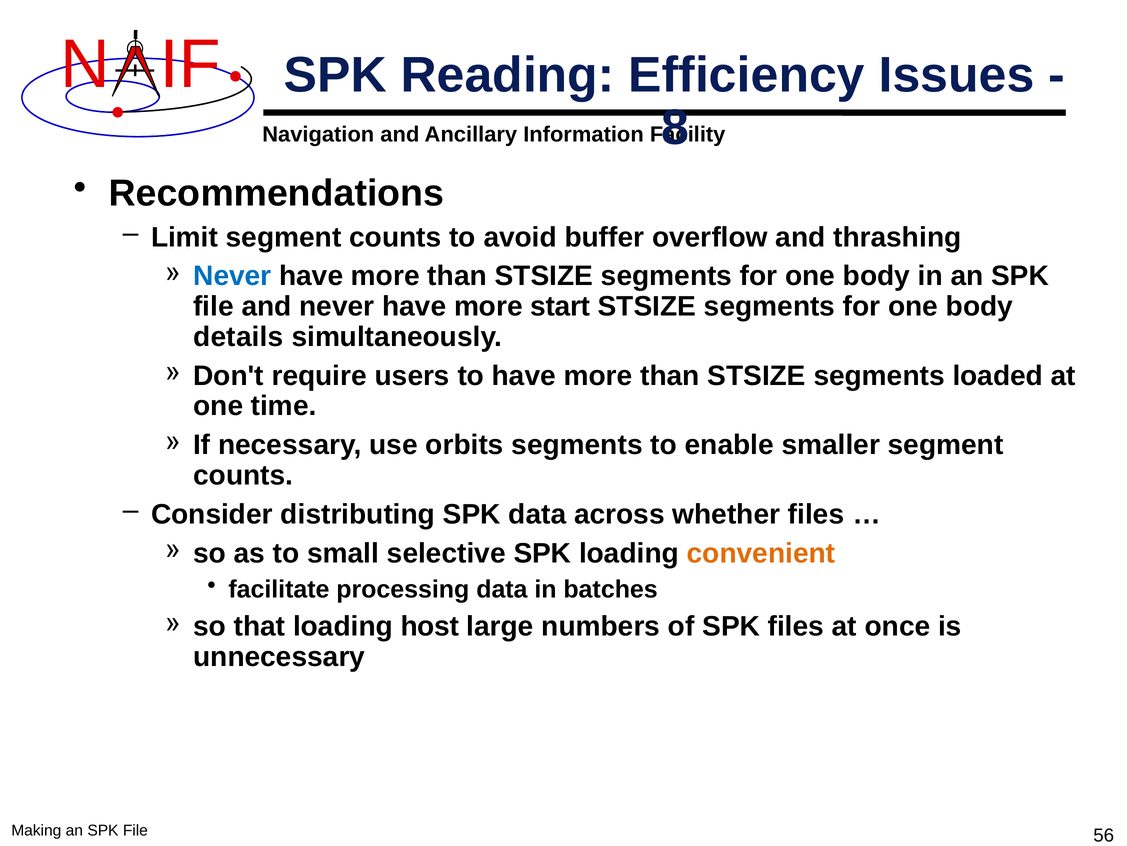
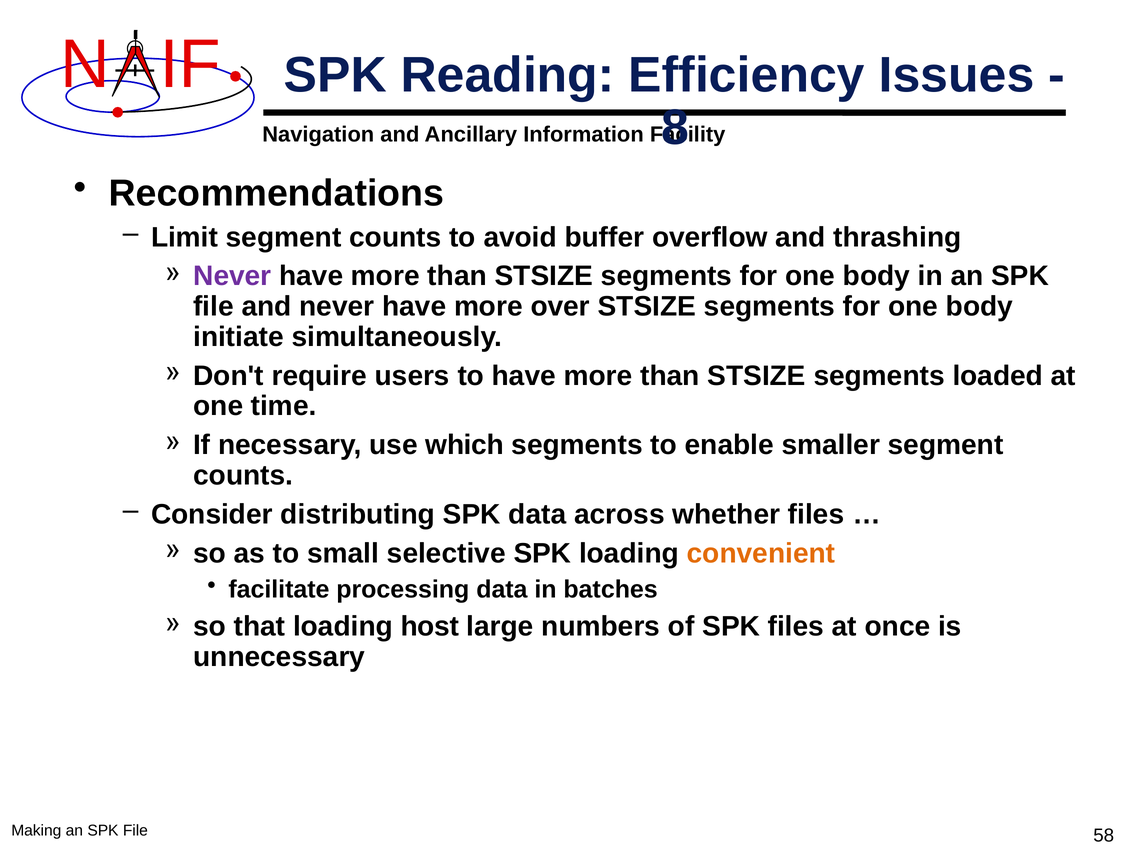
Never at (232, 276) colour: blue -> purple
start: start -> over
details: details -> initiate
orbits: orbits -> which
56: 56 -> 58
